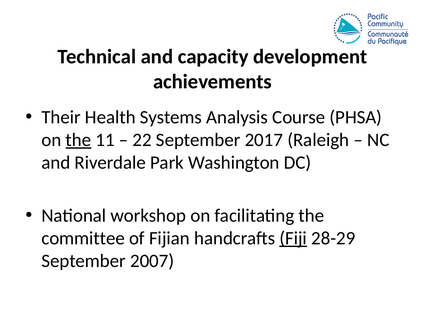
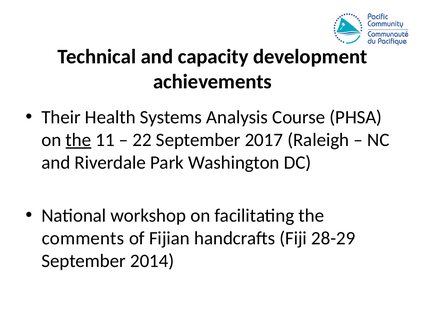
committee: committee -> comments
Fiji underline: present -> none
2007: 2007 -> 2014
